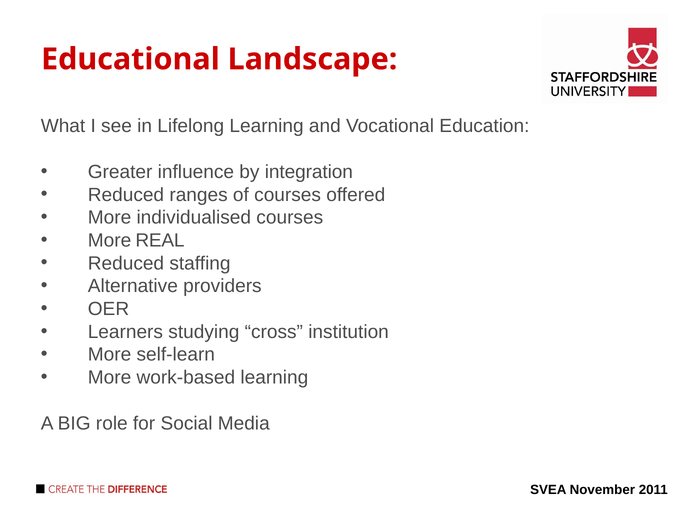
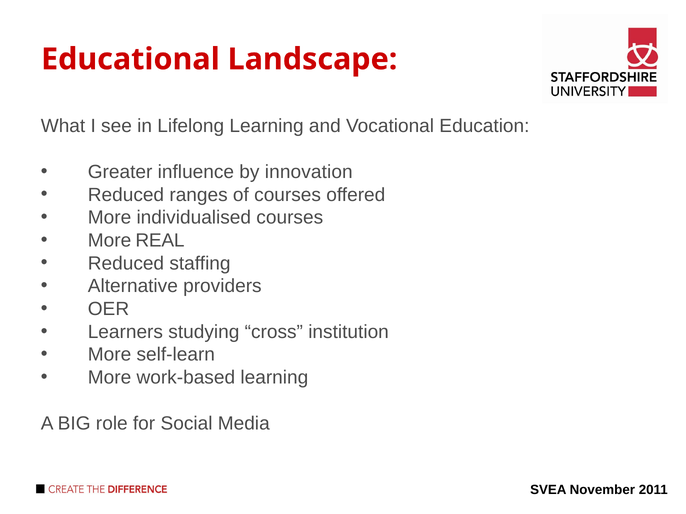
integration: integration -> innovation
